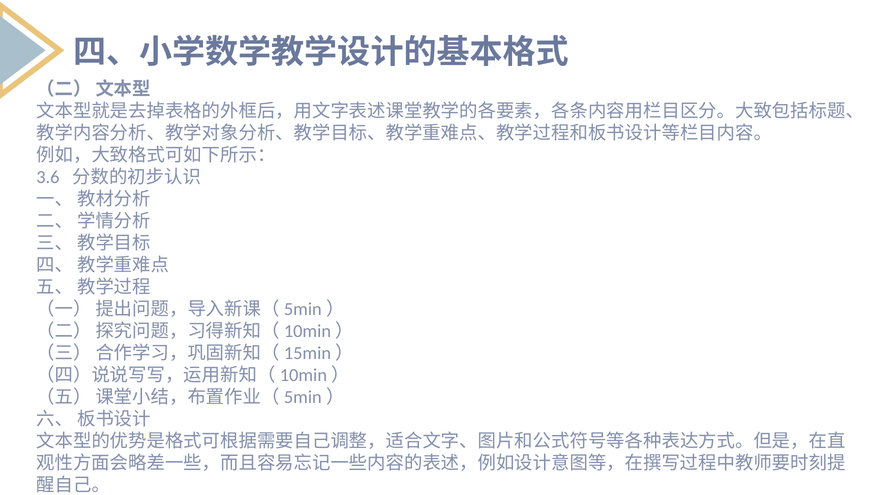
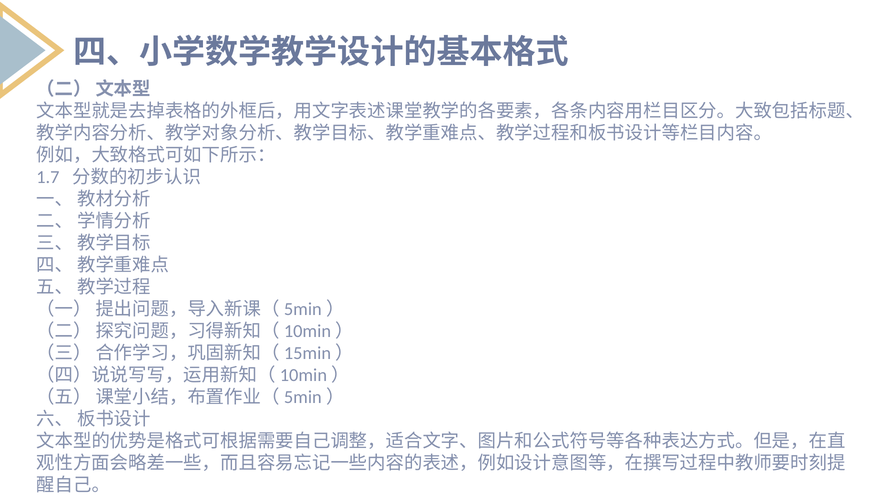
3.6: 3.6 -> 1.7
